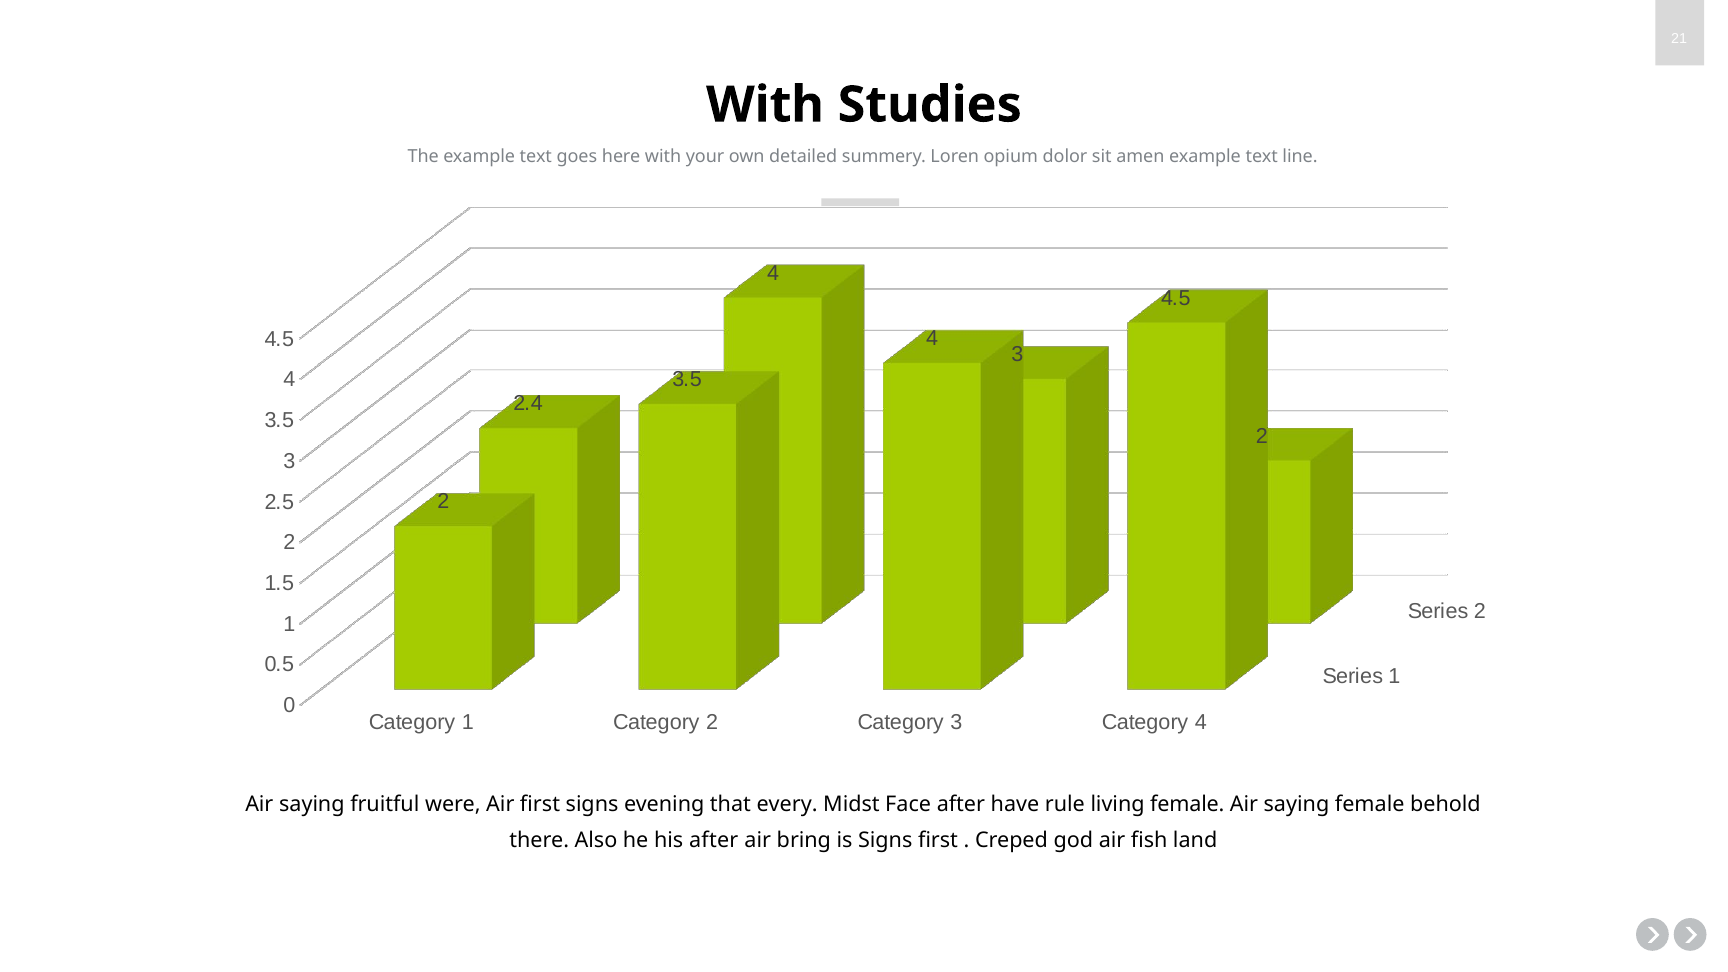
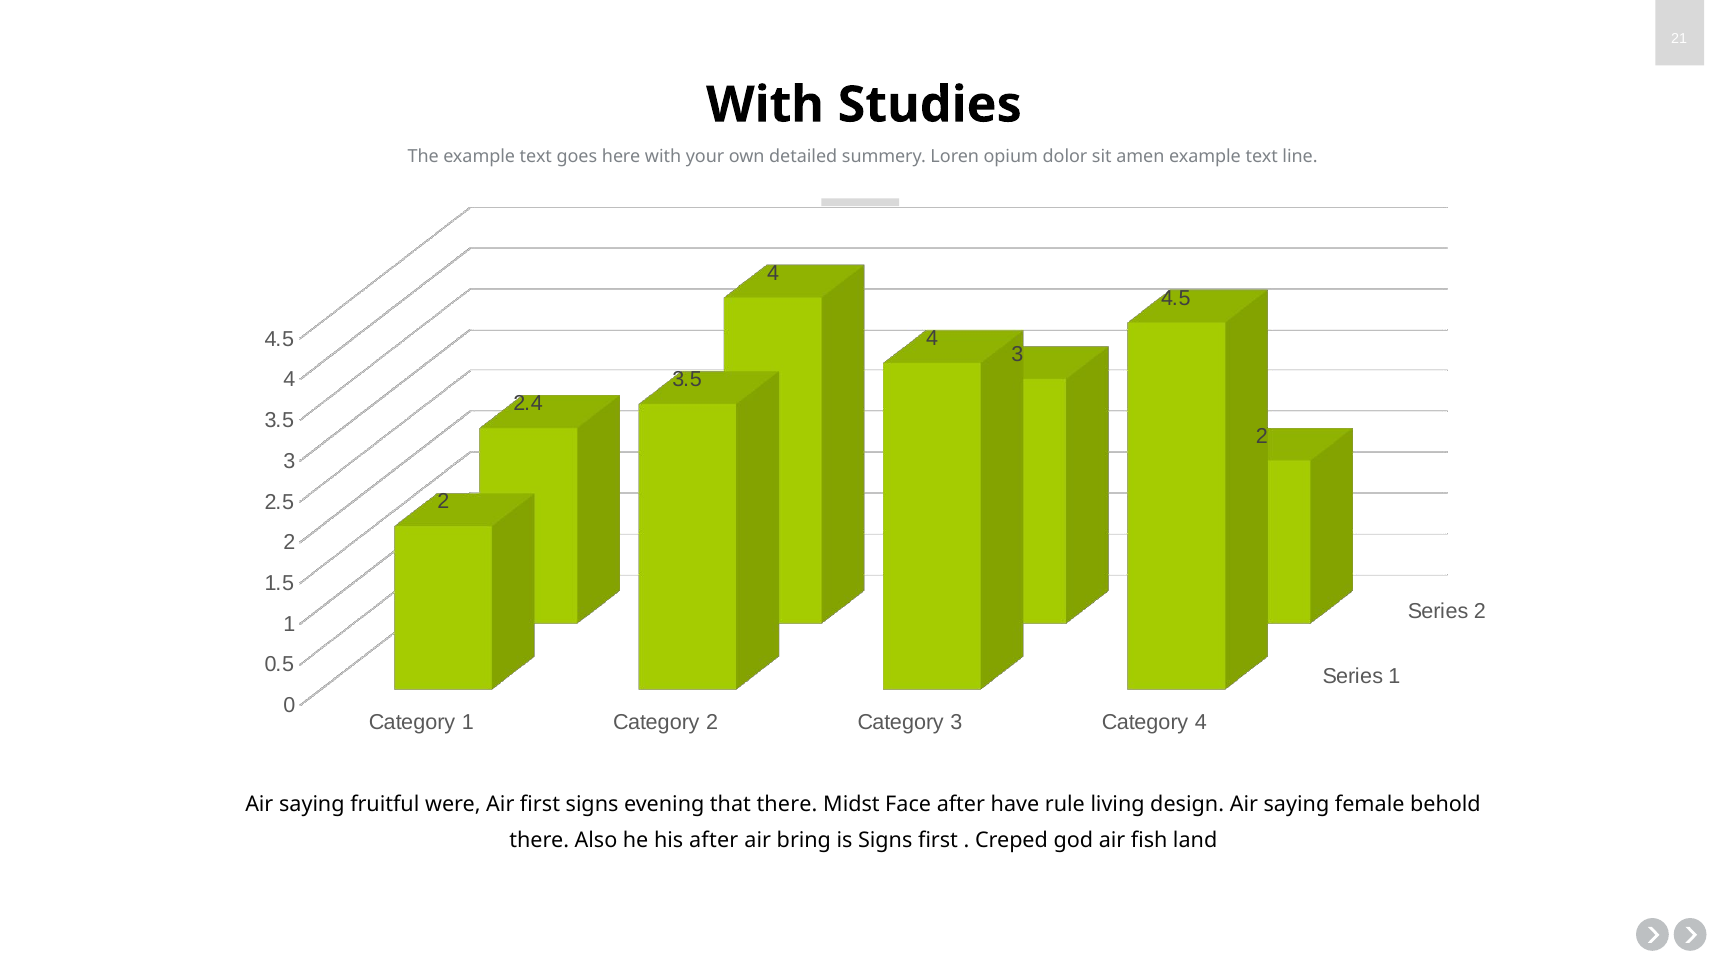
that every: every -> there
living female: female -> design
